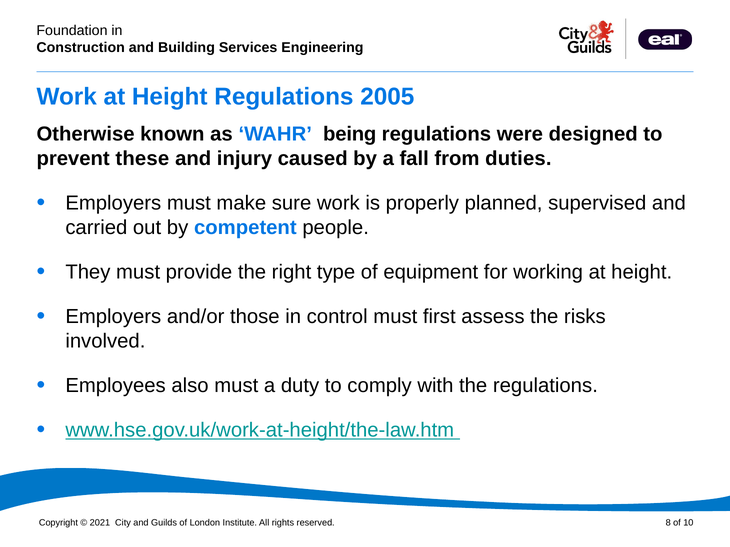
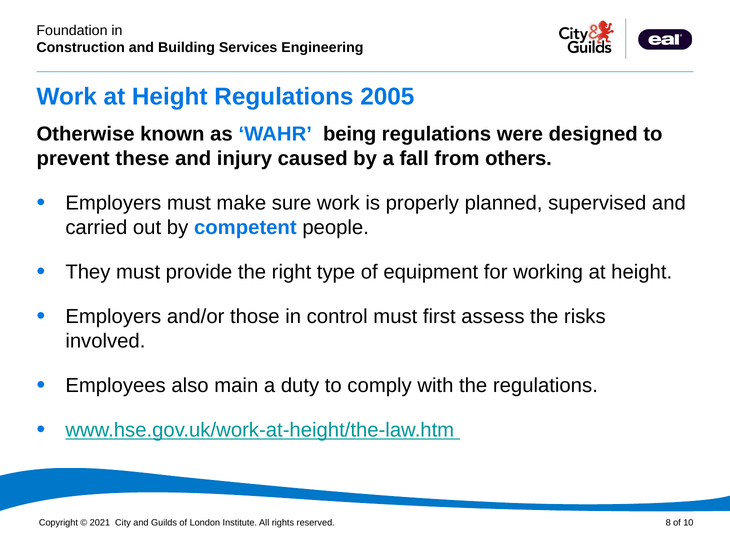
duties: duties -> others
also must: must -> main
